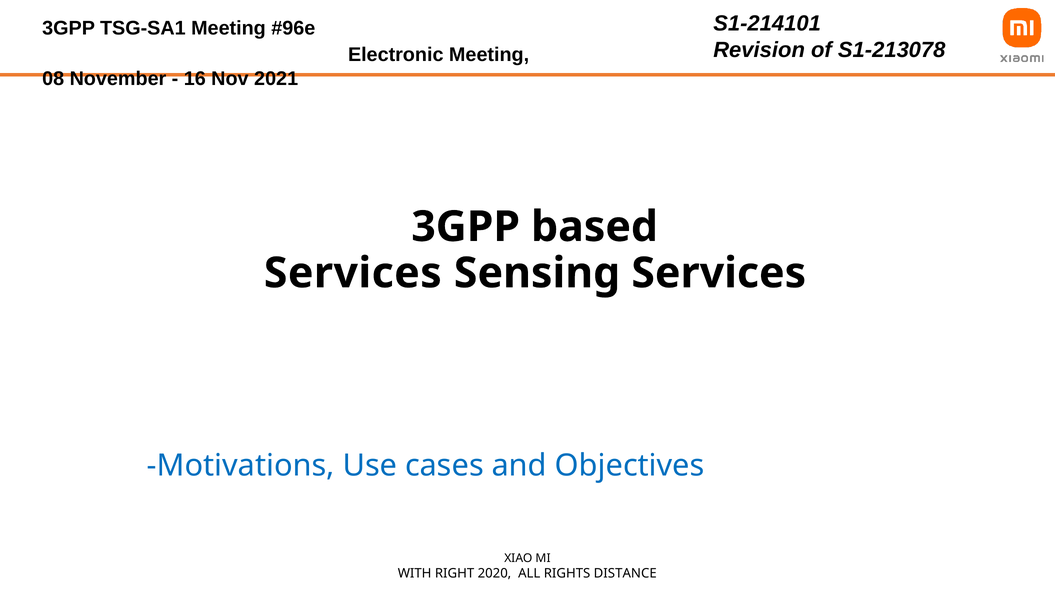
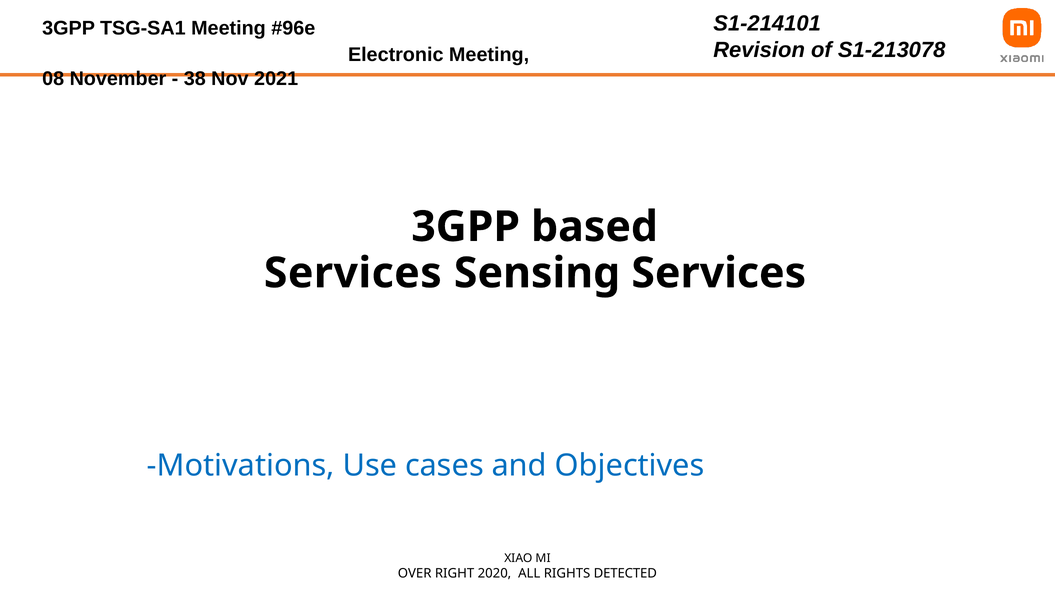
16: 16 -> 38
WITH: WITH -> OVER
DISTANCE: DISTANCE -> DETECTED
